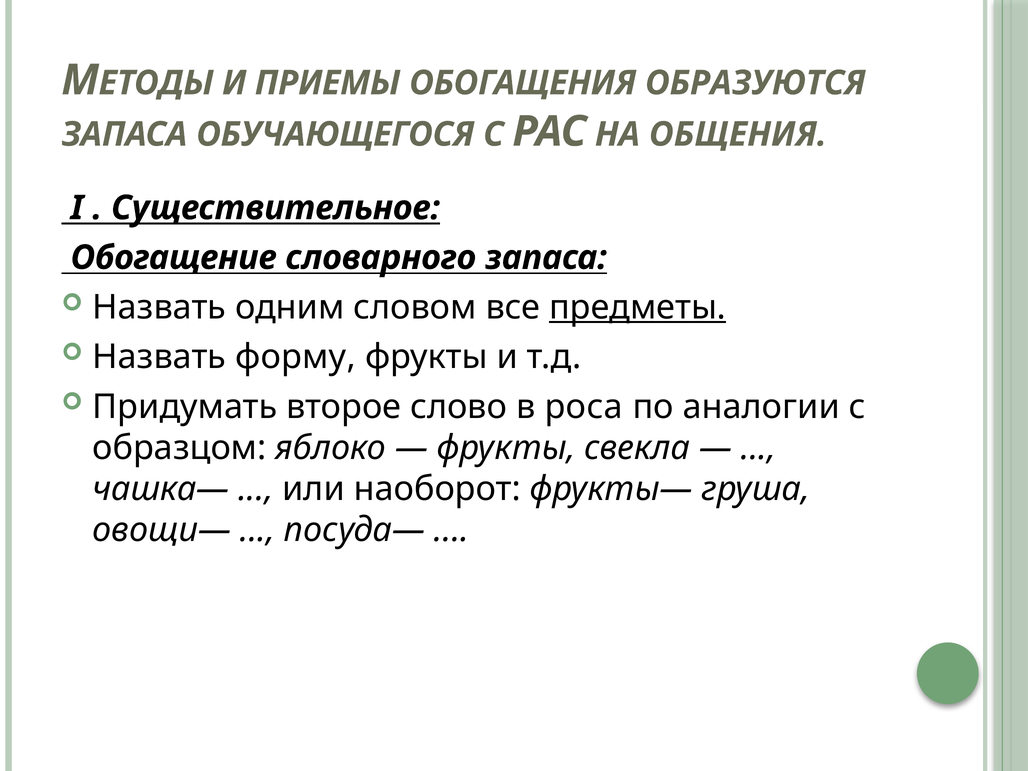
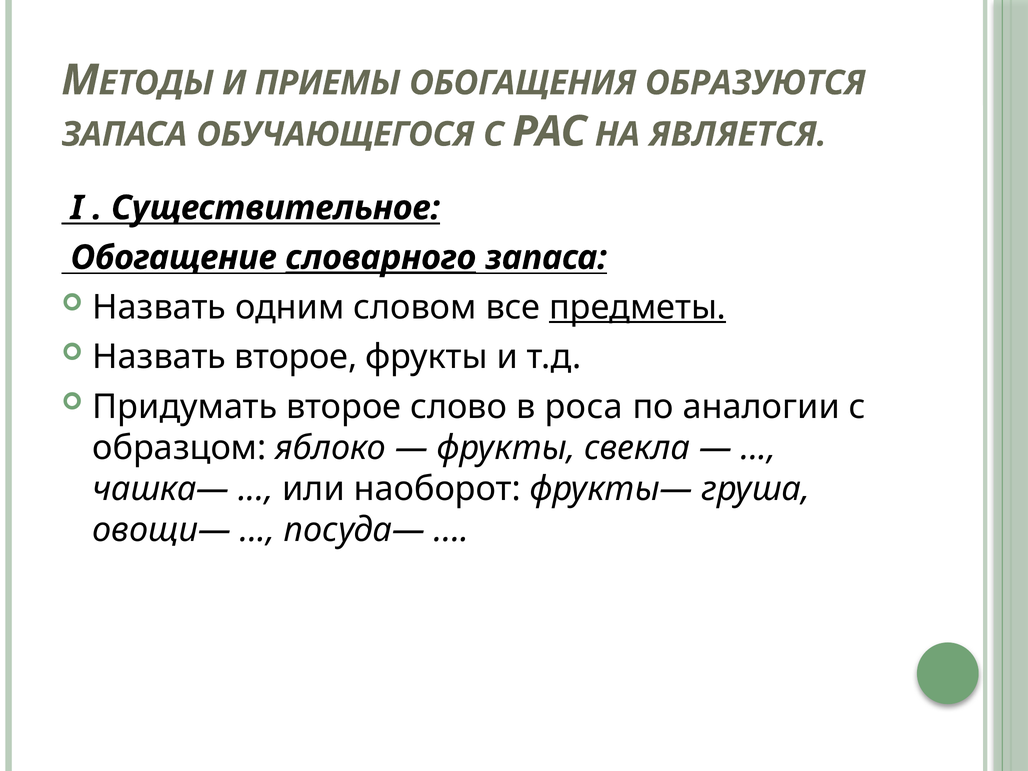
ОБЩЕНИЯ: ОБЩЕНИЯ -> ЯВЛЯЕТСЯ
словарного underline: none -> present
Назвать форму: форму -> второе
